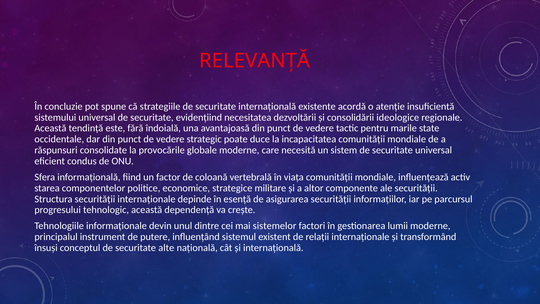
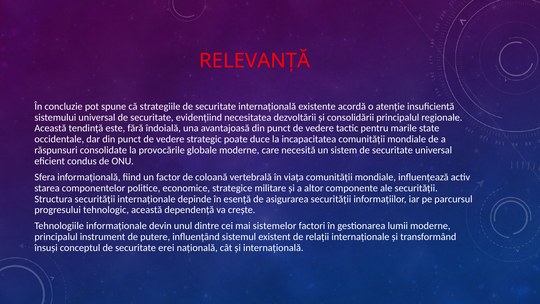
consolidării ideologice: ideologice -> principalul
alte: alte -> erei
